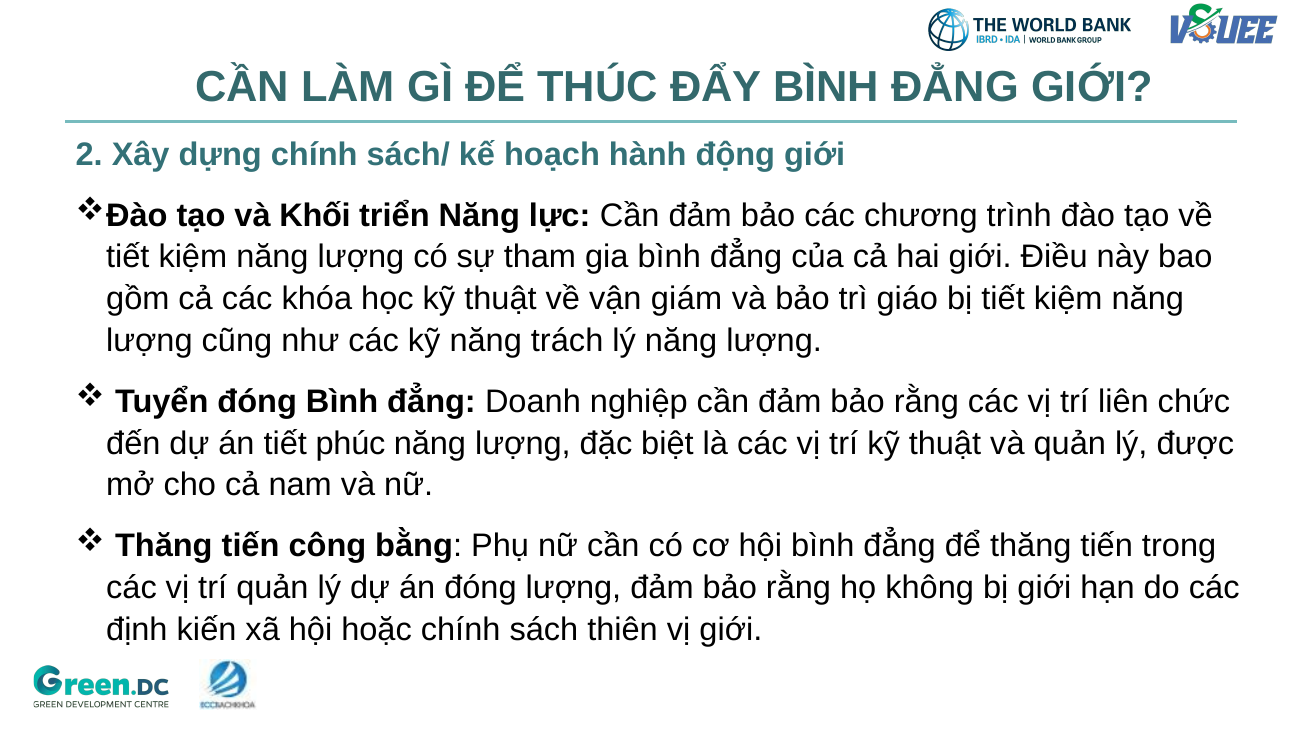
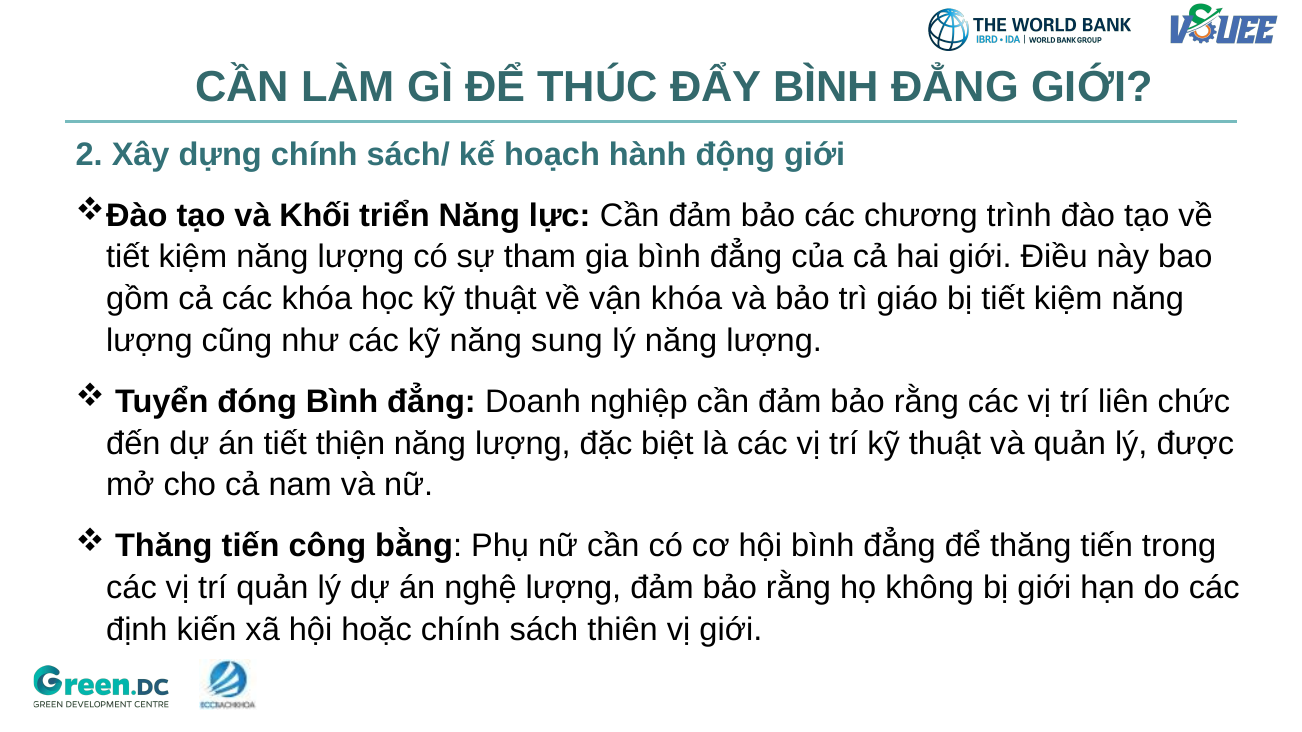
vận giám: giám -> khóa
trách: trách -> sung
phúc: phúc -> thiện
án đóng: đóng -> nghệ
